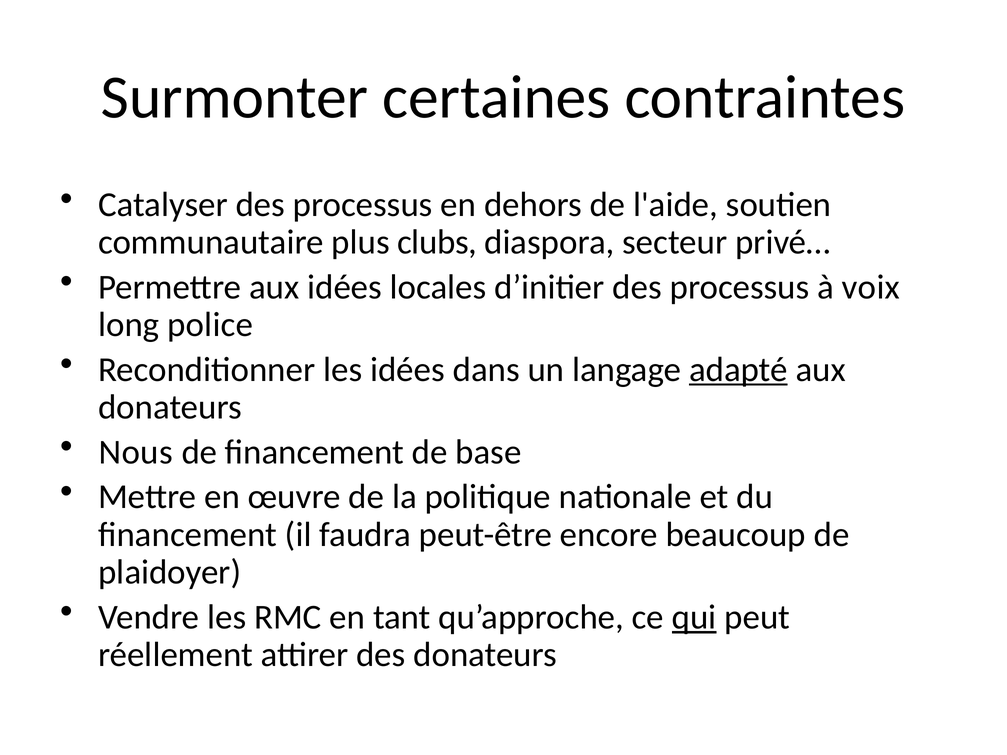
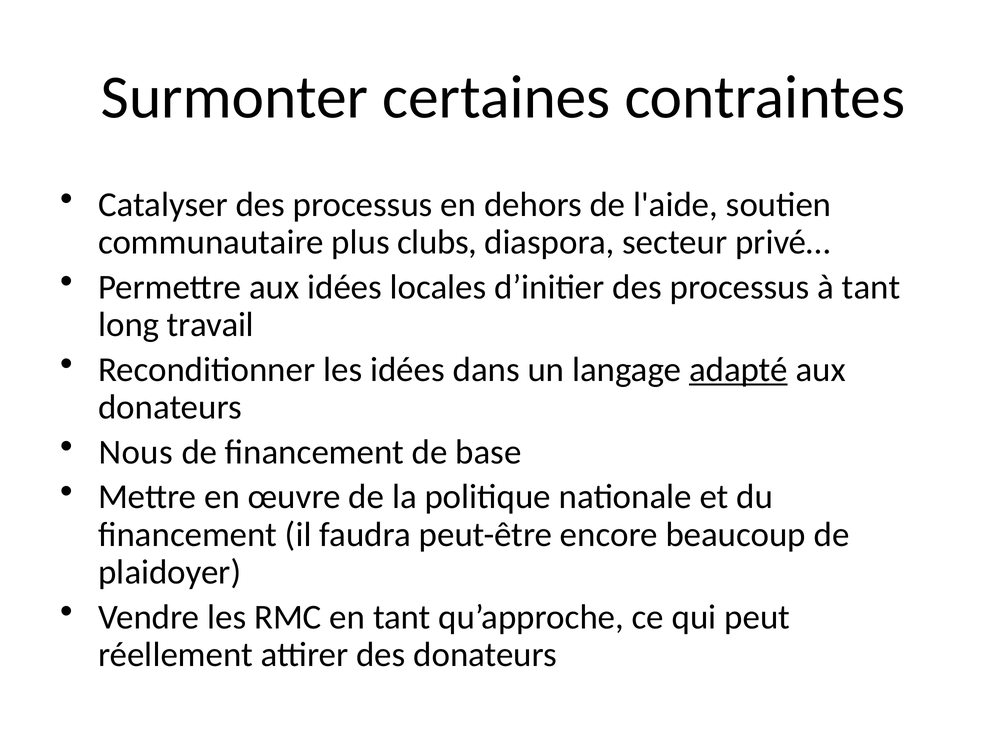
à voix: voix -> tant
police: police -> travail
qui underline: present -> none
